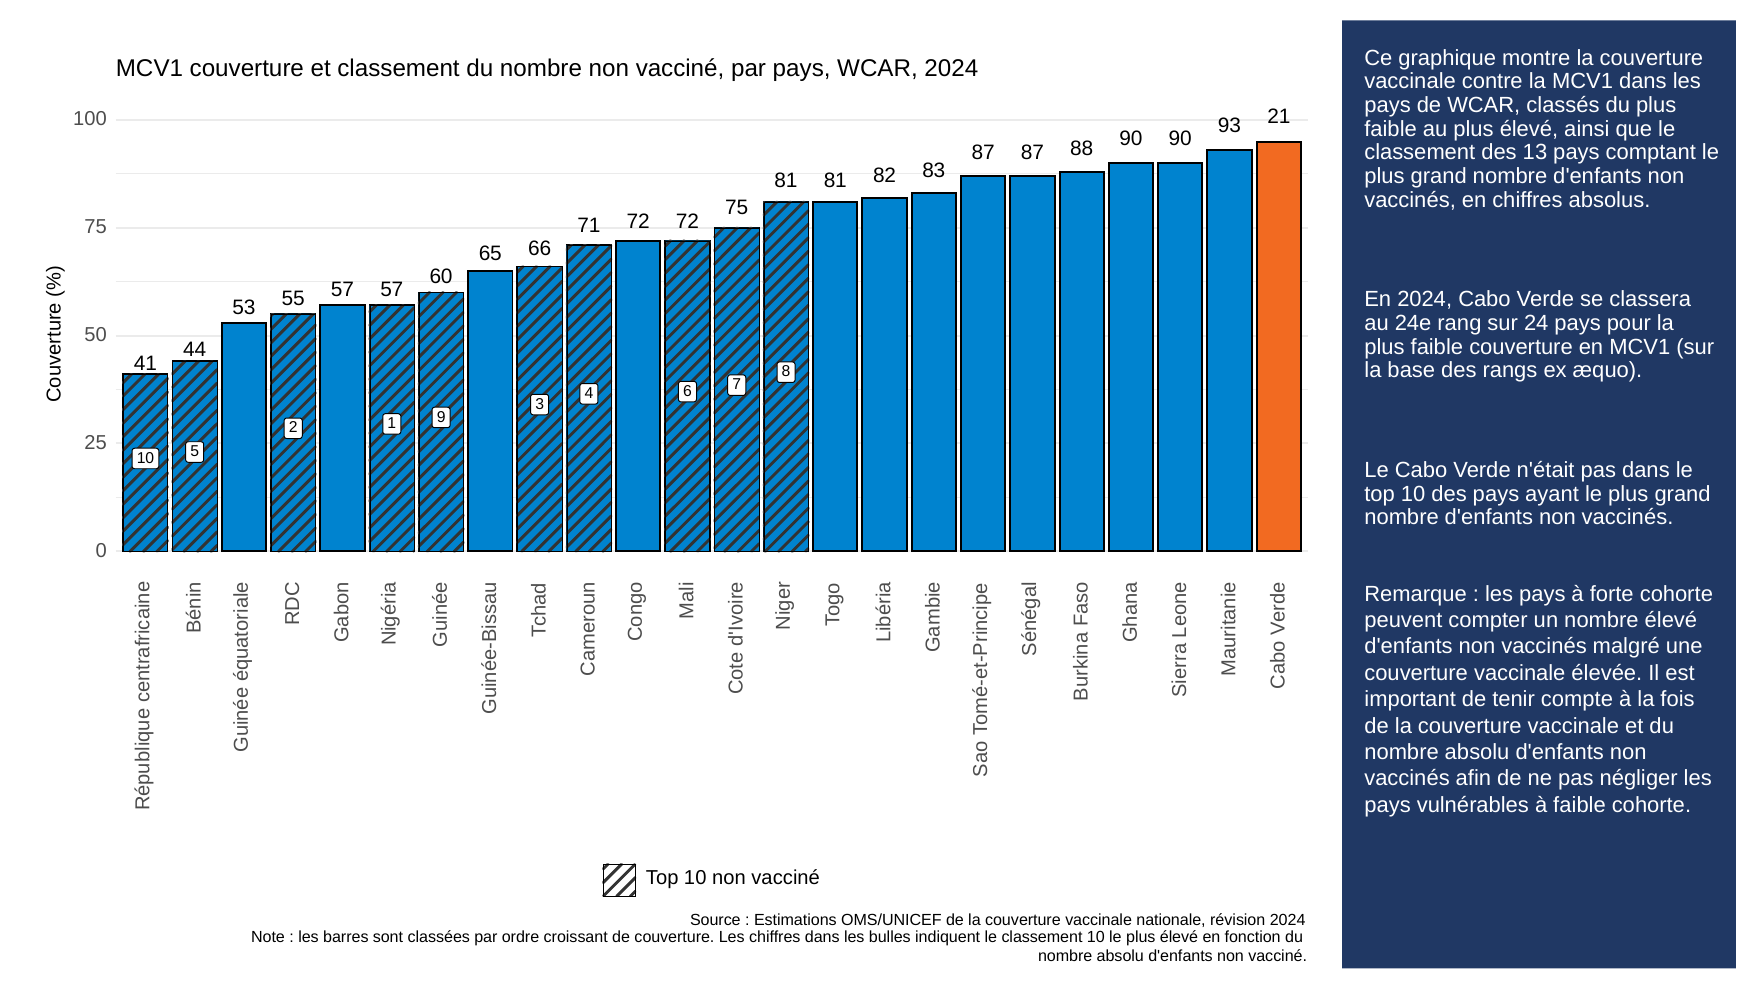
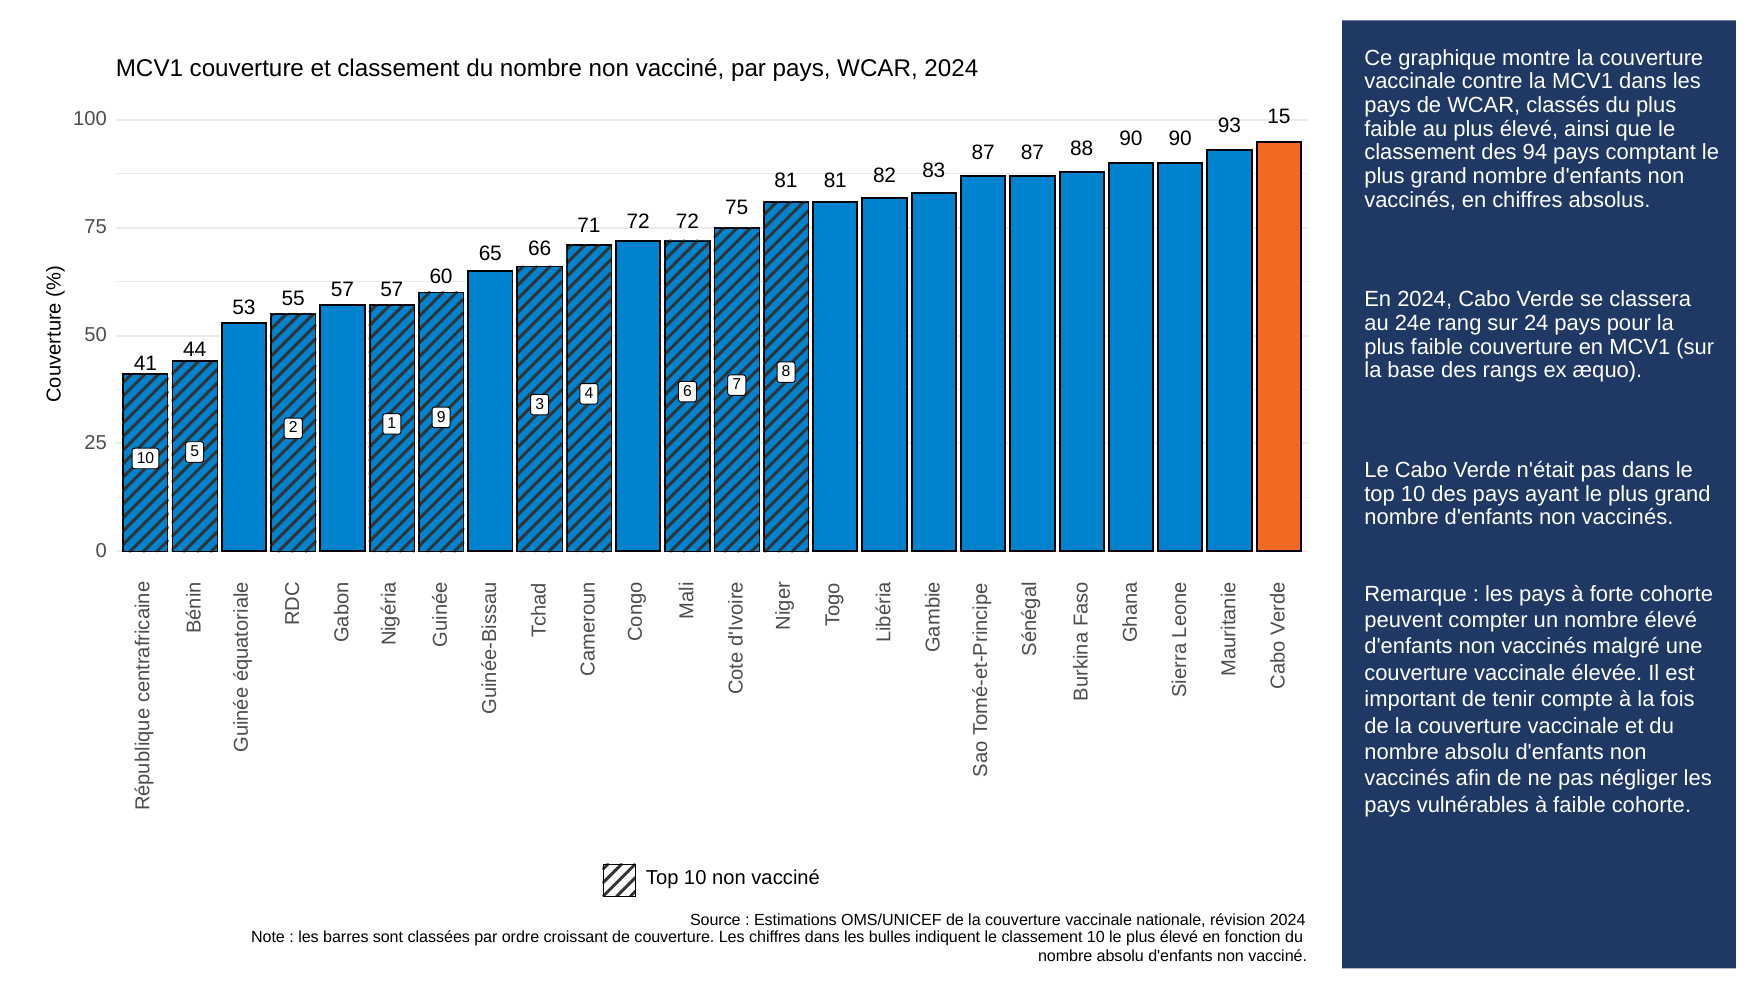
21: 21 -> 15
13: 13 -> 94
